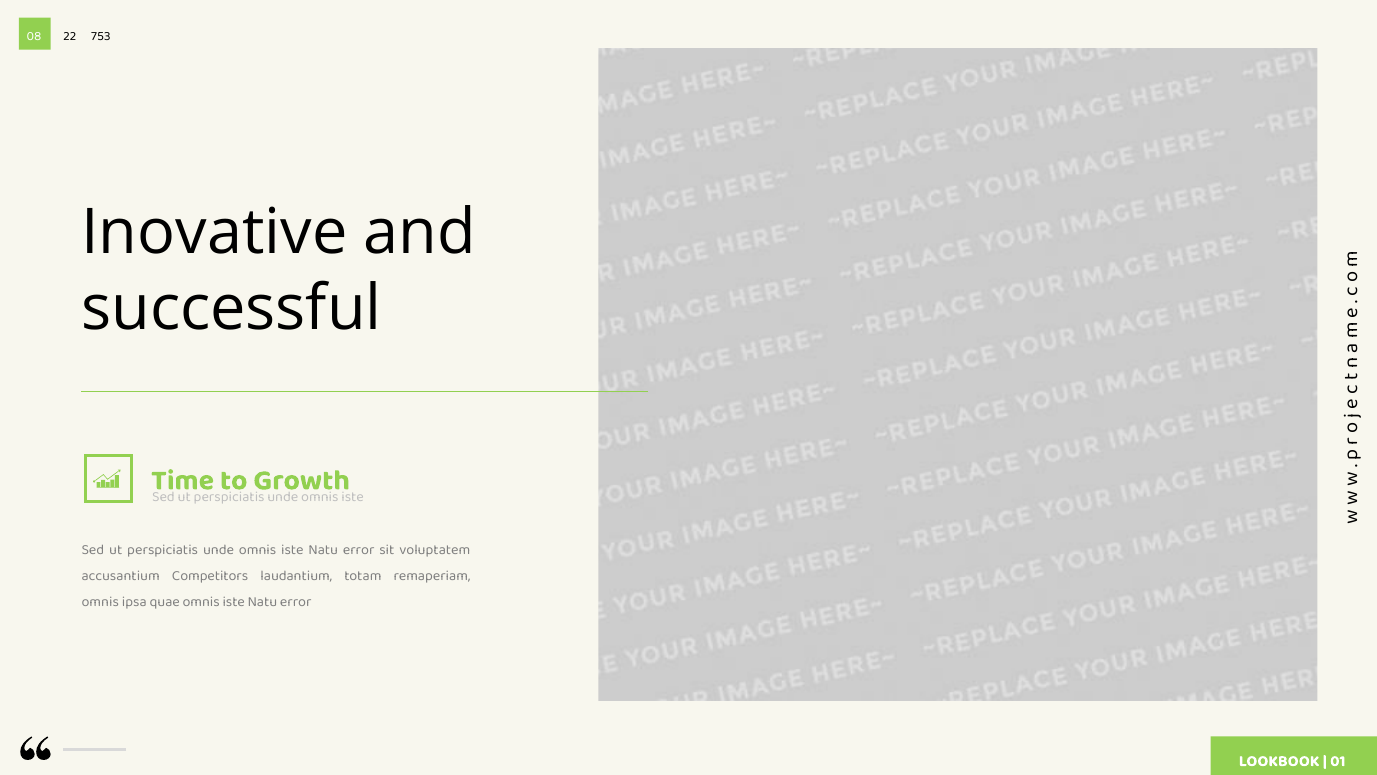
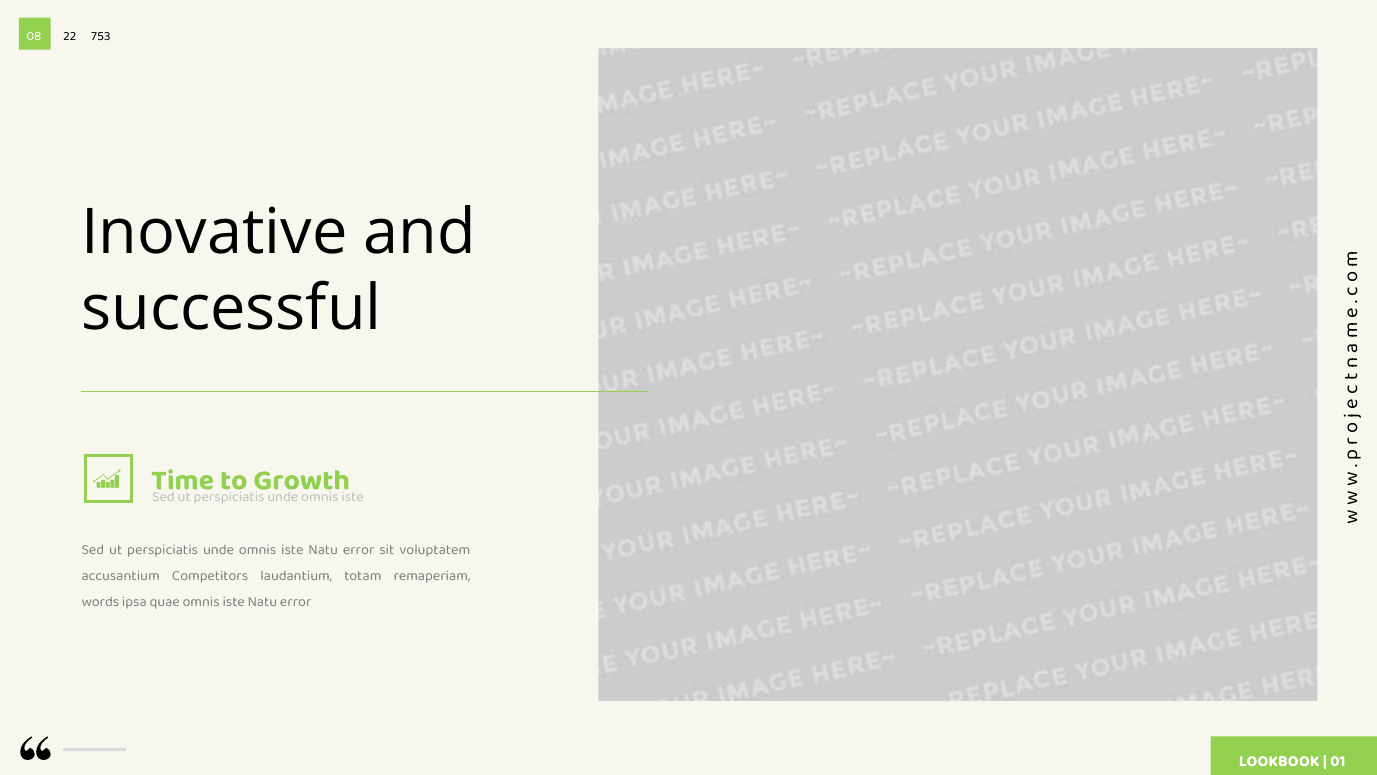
omnis at (100, 602): omnis -> words
